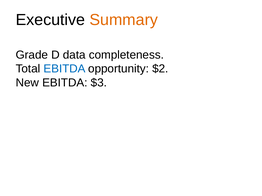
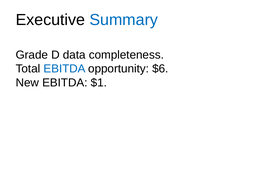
Summary colour: orange -> blue
$2: $2 -> $6
$3: $3 -> $1
